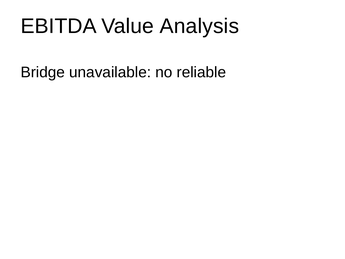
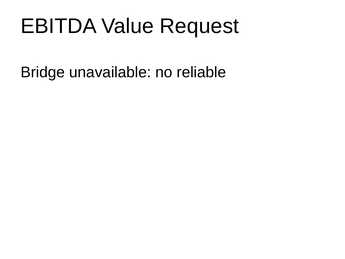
Analysis: Analysis -> Request
